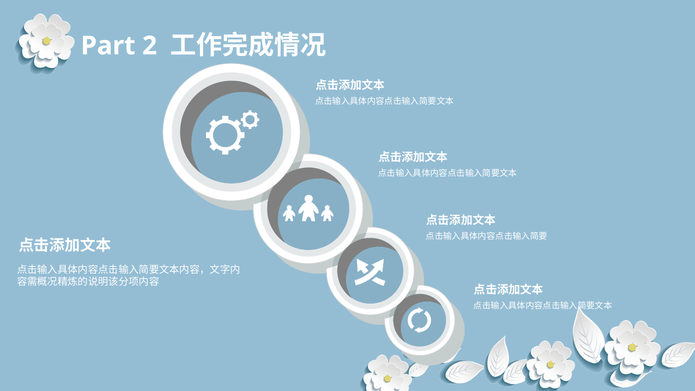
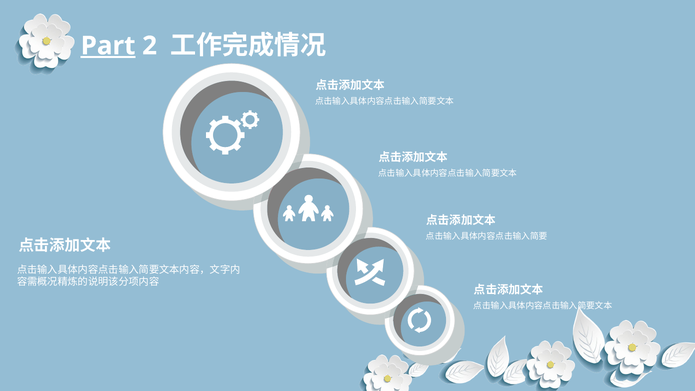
Part underline: none -> present
